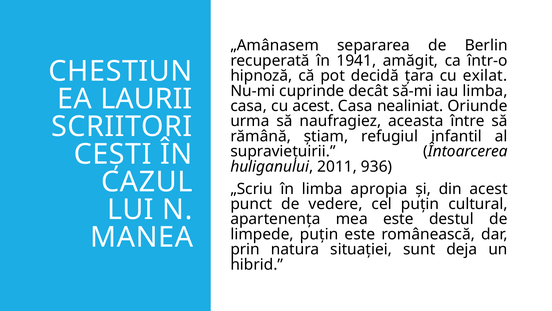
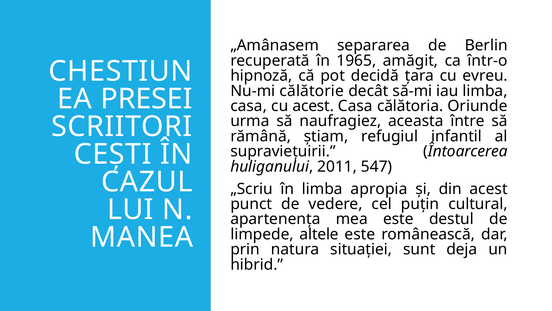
1941: 1941 -> 1965
exilat: exilat -> evreu
cuprinde: cuprinde -> călătorie
LAURII: LAURII -> PRESEI
nealiniat: nealiniat -> călătoria
936: 936 -> 547
limpede puțin: puțin -> altele
